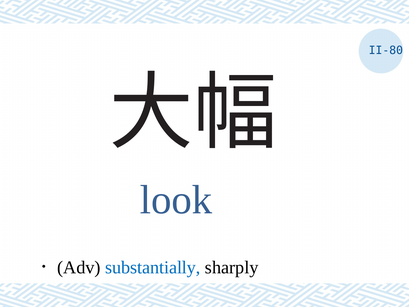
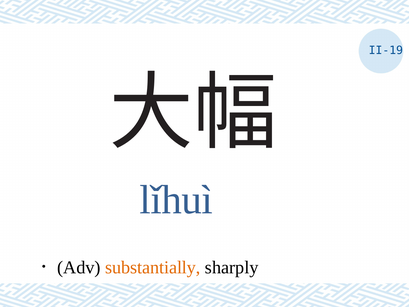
II-80: II-80 -> II-19
look: look -> lǐhuì
substantially colour: blue -> orange
